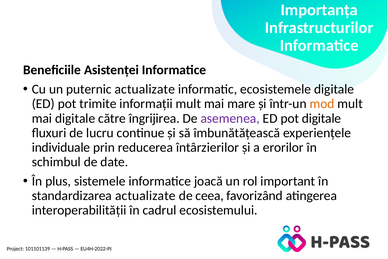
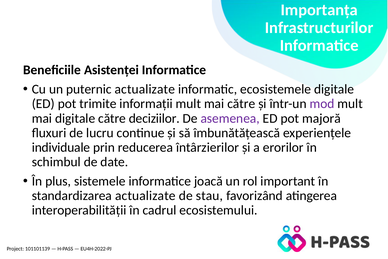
mai mare: mare -> către
mod colour: orange -> purple
îngrijirea: îngrijirea -> deciziilor
pot digitale: digitale -> majoră
ceea: ceea -> stau
